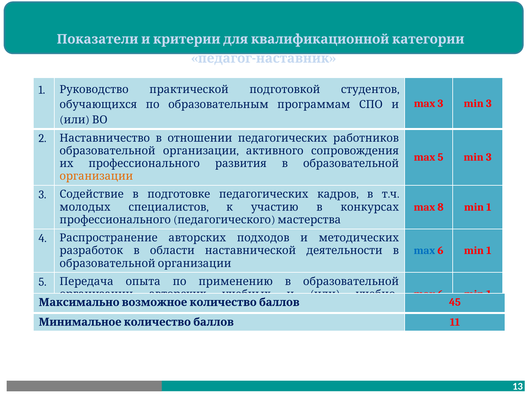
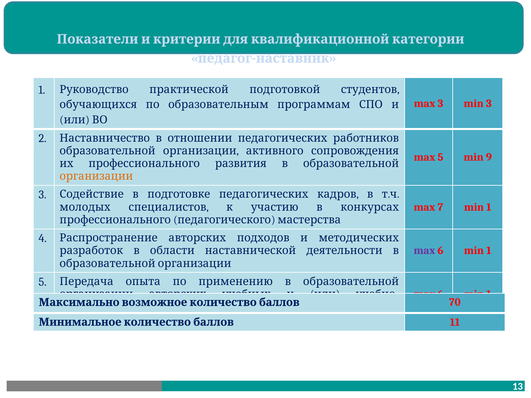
5 min 3: 3 -> 9
8: 8 -> 7
max at (424, 251) colour: blue -> purple
45: 45 -> 70
